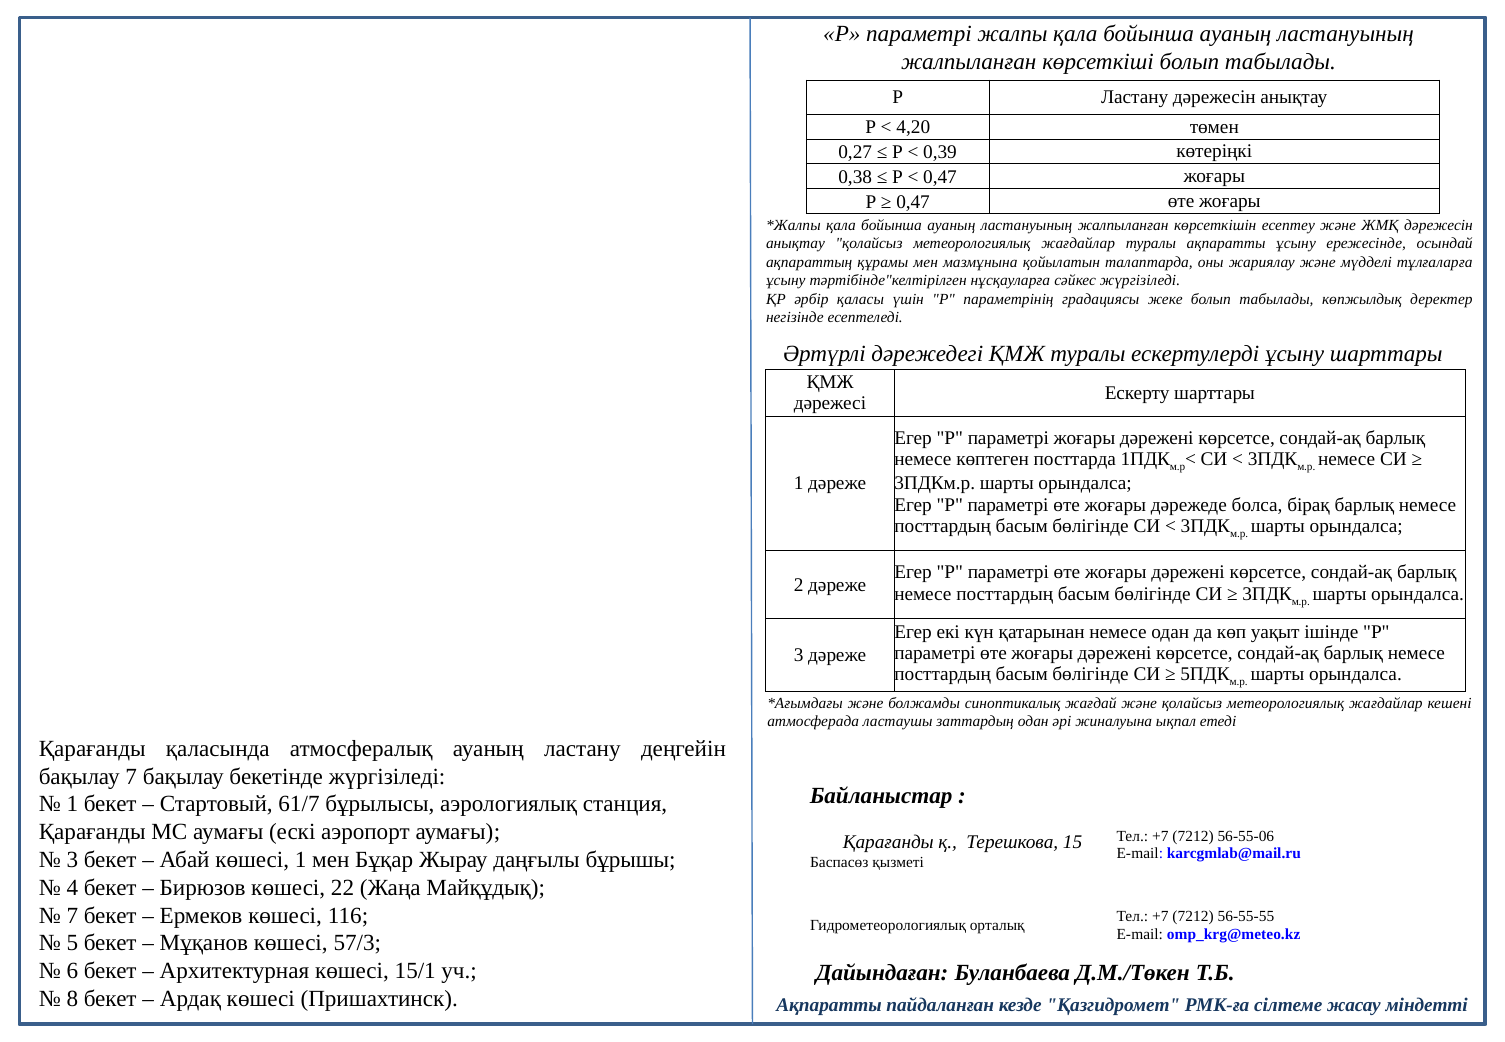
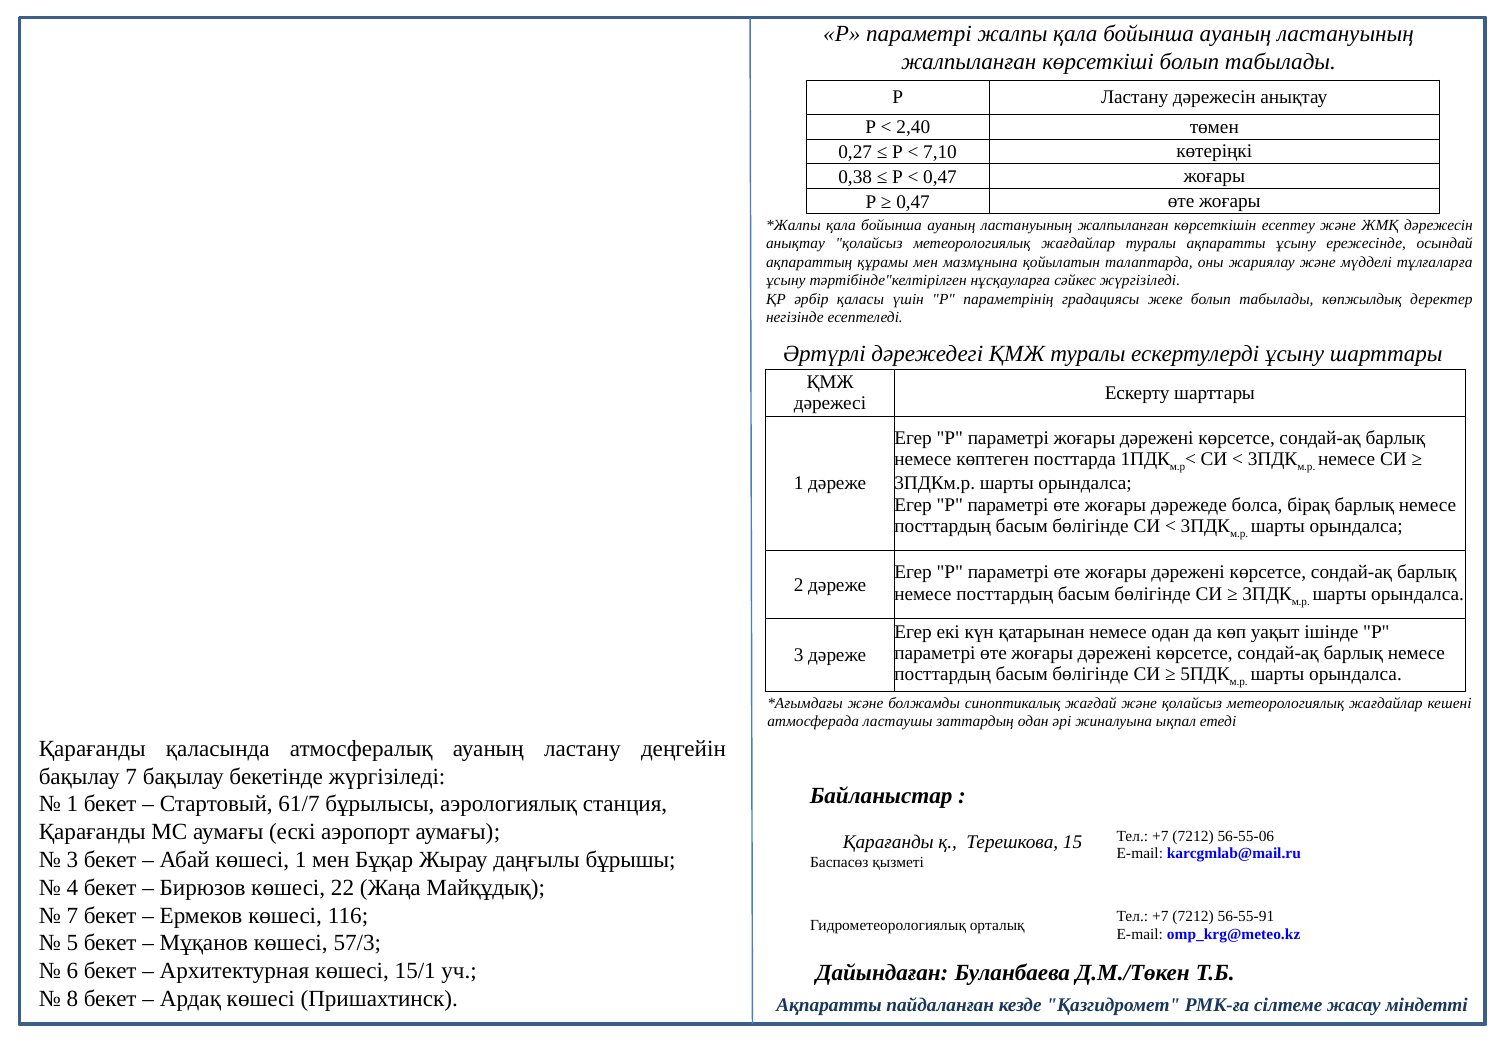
4,20: 4,20 -> 2,40
0,39: 0,39 -> 7,10
56-55-55: 56-55-55 -> 56-55-91
